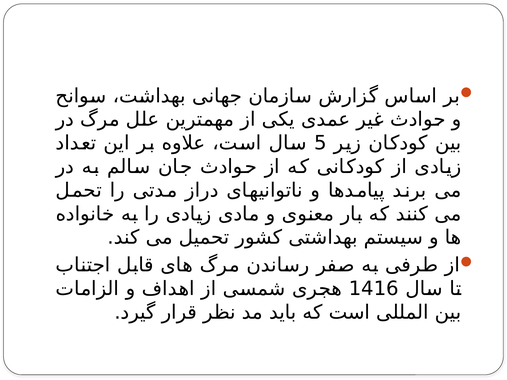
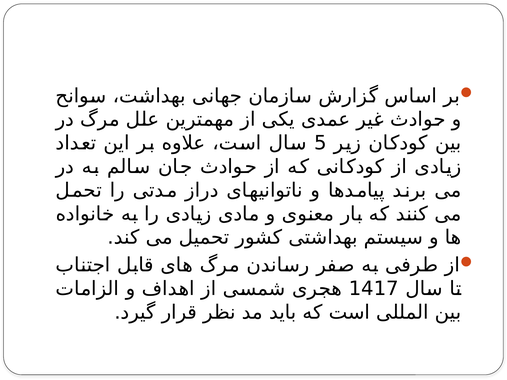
1416: 1416 -> 1417
